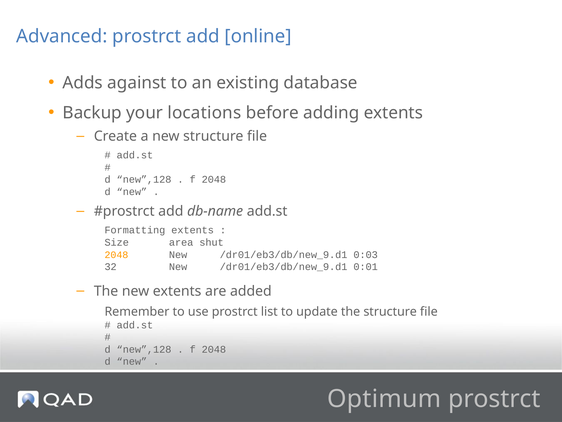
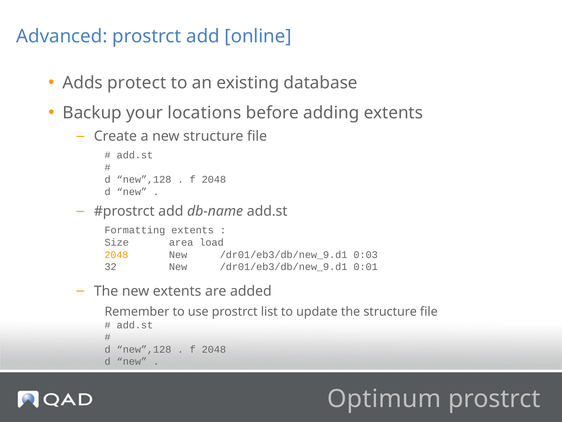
against: against -> protect
shut: shut -> load
